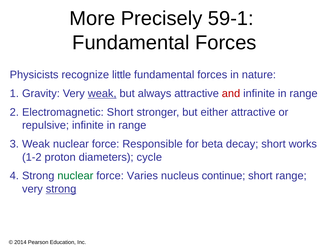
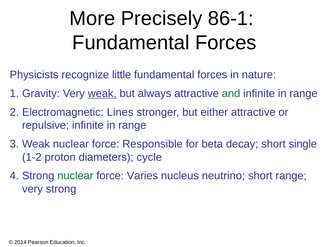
59-1: 59-1 -> 86-1
and colour: red -> green
Electromagnetic Short: Short -> Lines
works: works -> single
continue: continue -> neutrino
strong at (61, 189) underline: present -> none
